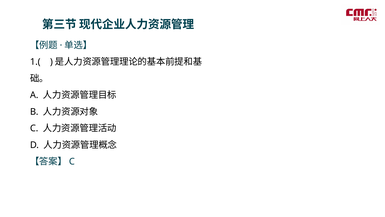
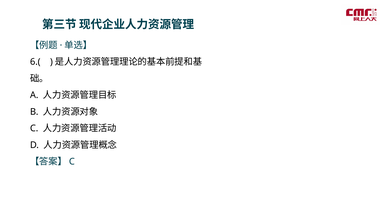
1.(: 1.( -> 6.(
